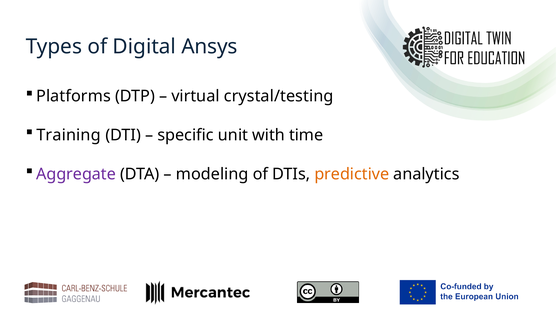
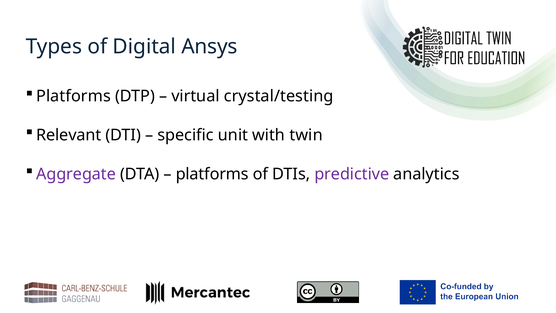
Training: Training -> Relevant
time: time -> twin
modeling at (212, 174): modeling -> platforms
predictive colour: orange -> purple
